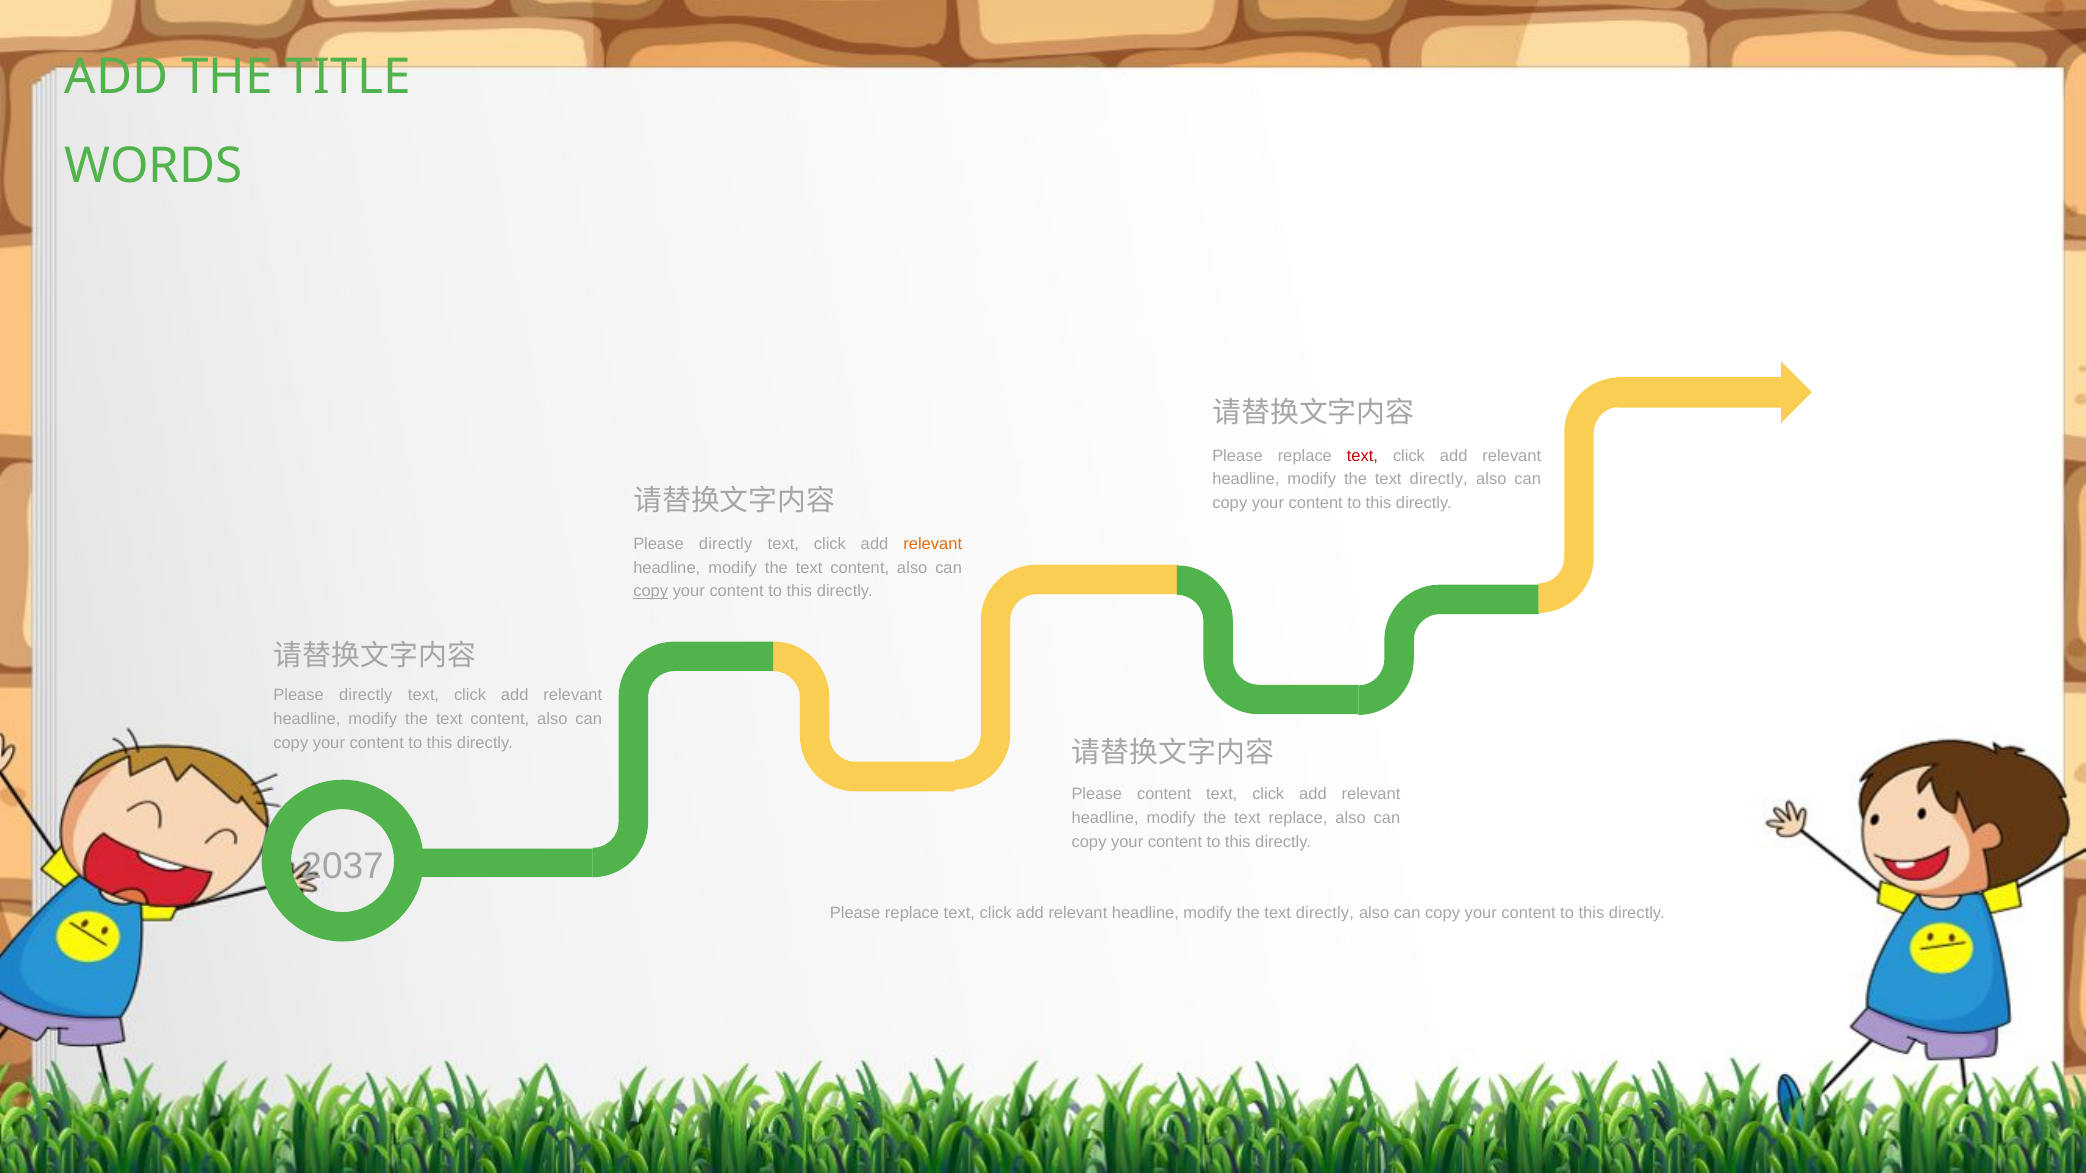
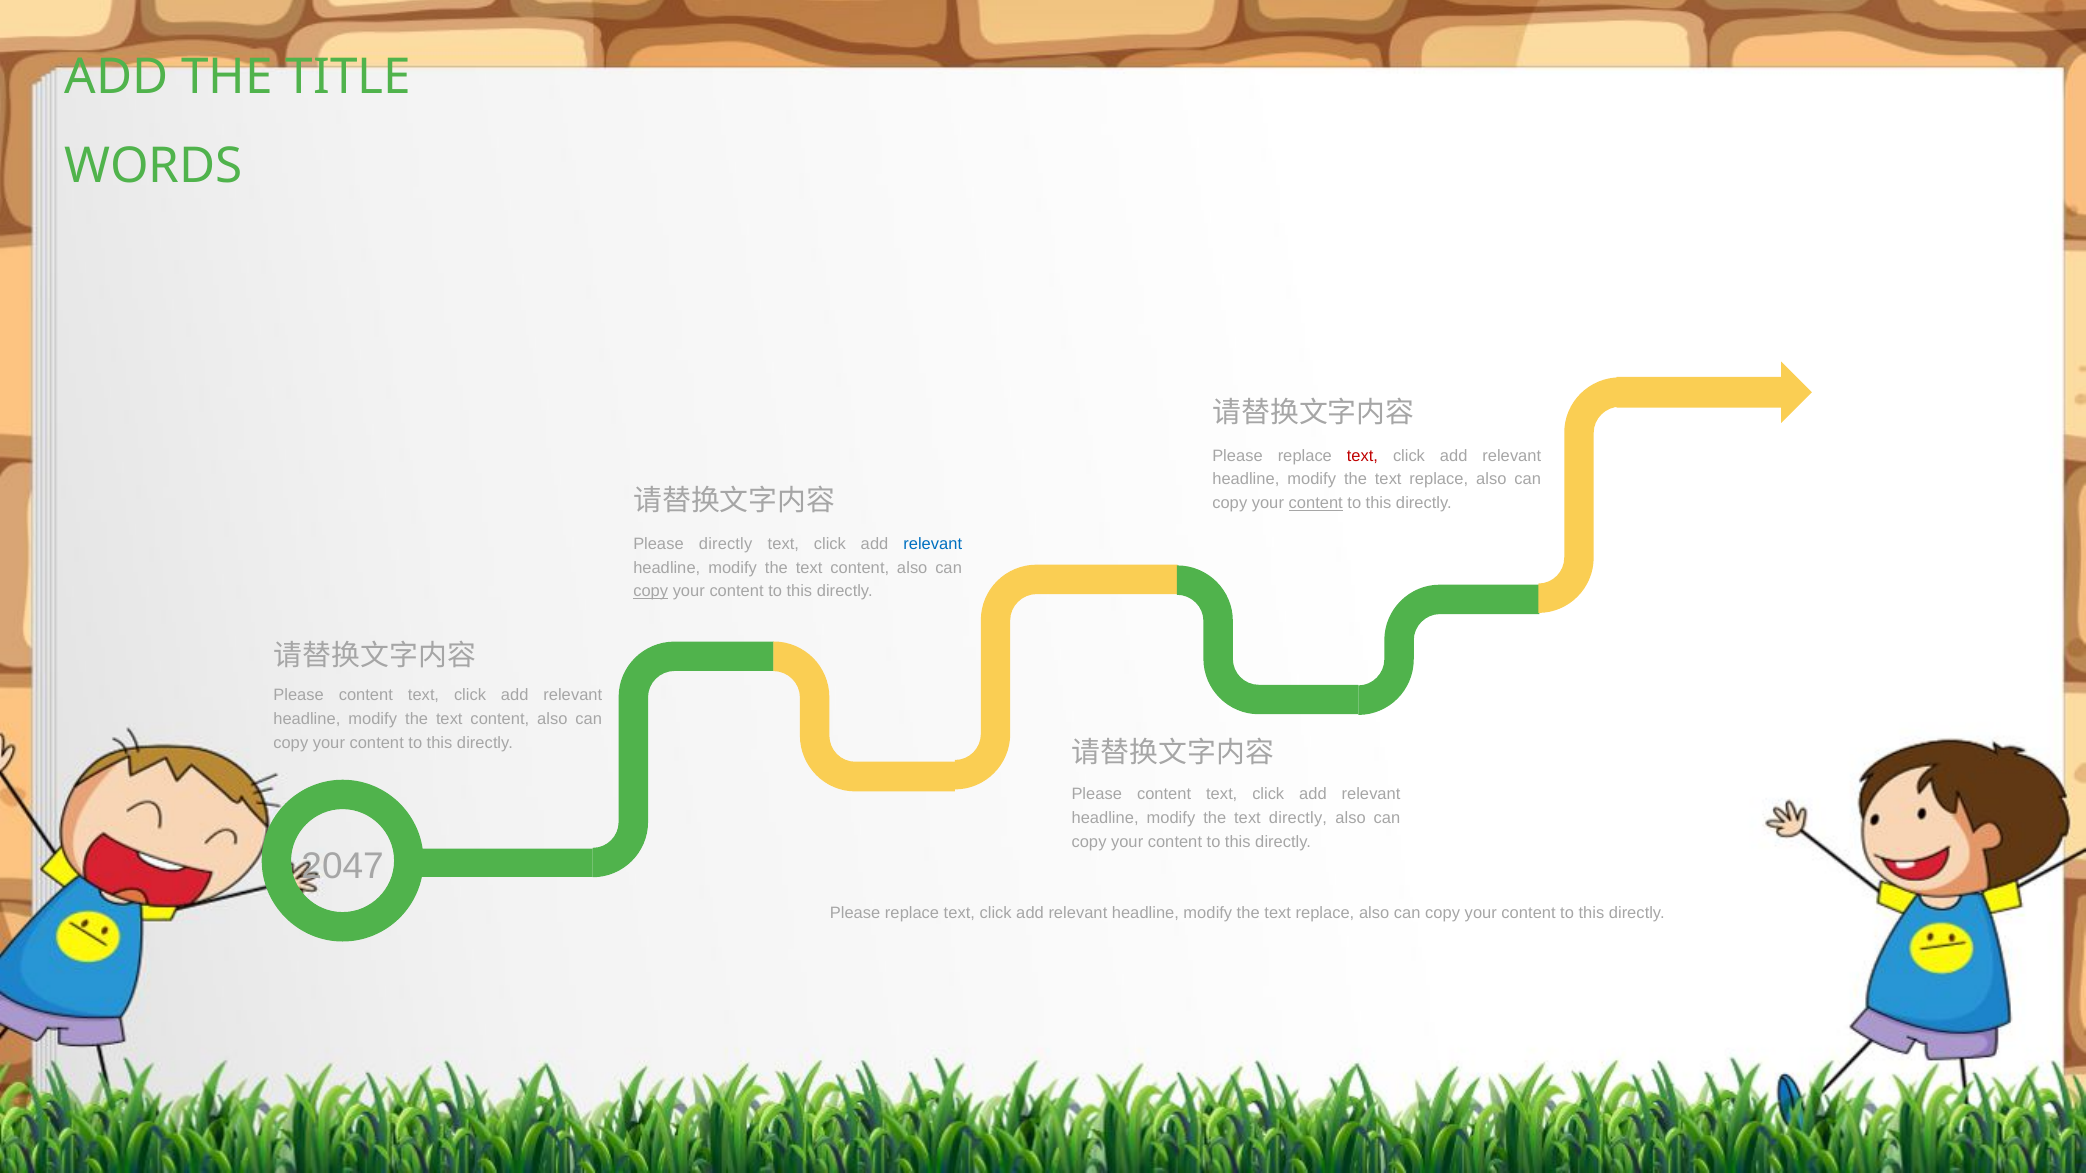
directly at (1439, 480): directly -> replace
content at (1316, 503) underline: none -> present
relevant at (933, 544) colour: orange -> blue
directly at (366, 696): directly -> content
text replace: replace -> directly
2037: 2037 -> 2047
directly at (1325, 913): directly -> replace
